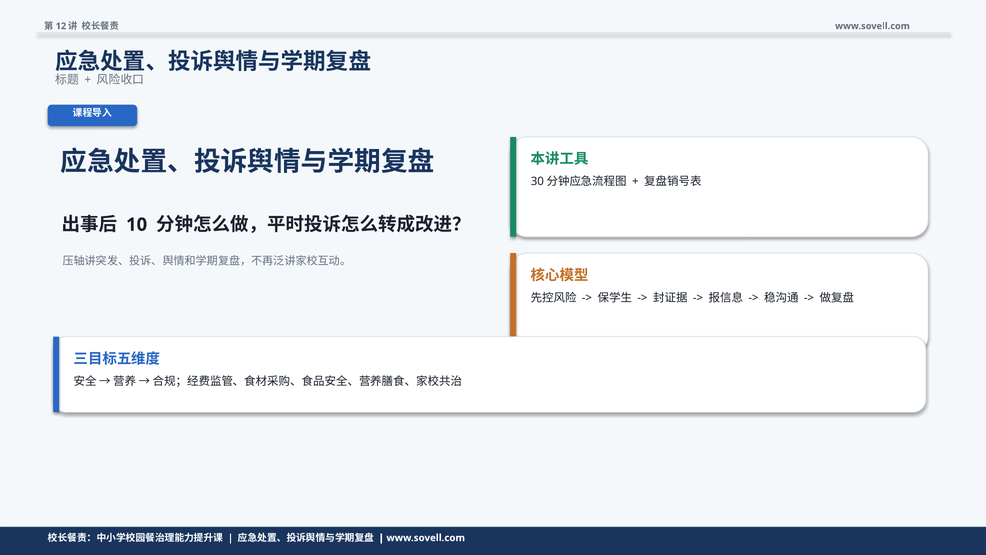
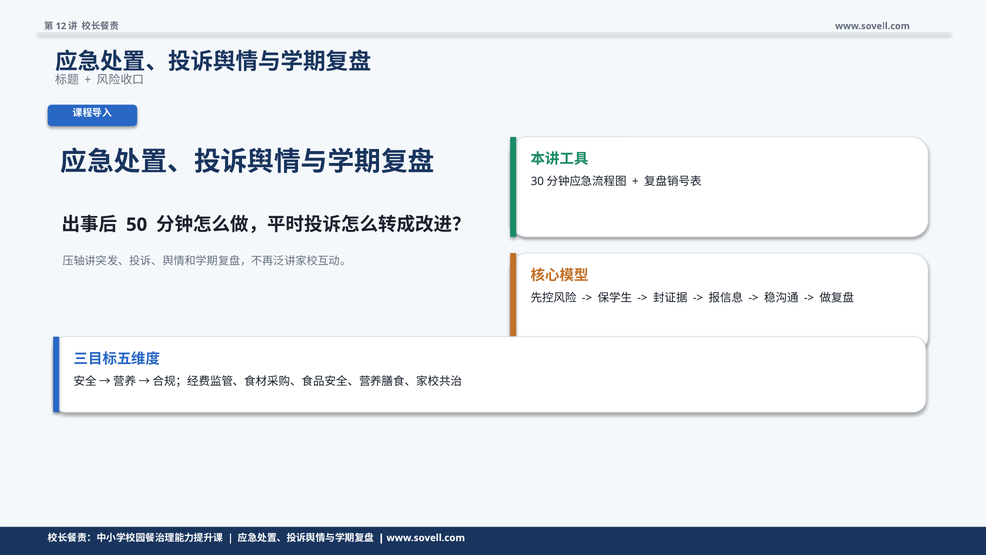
10: 10 -> 50
